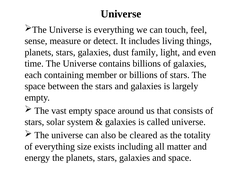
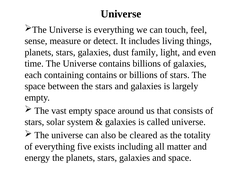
containing member: member -> contains
size: size -> five
